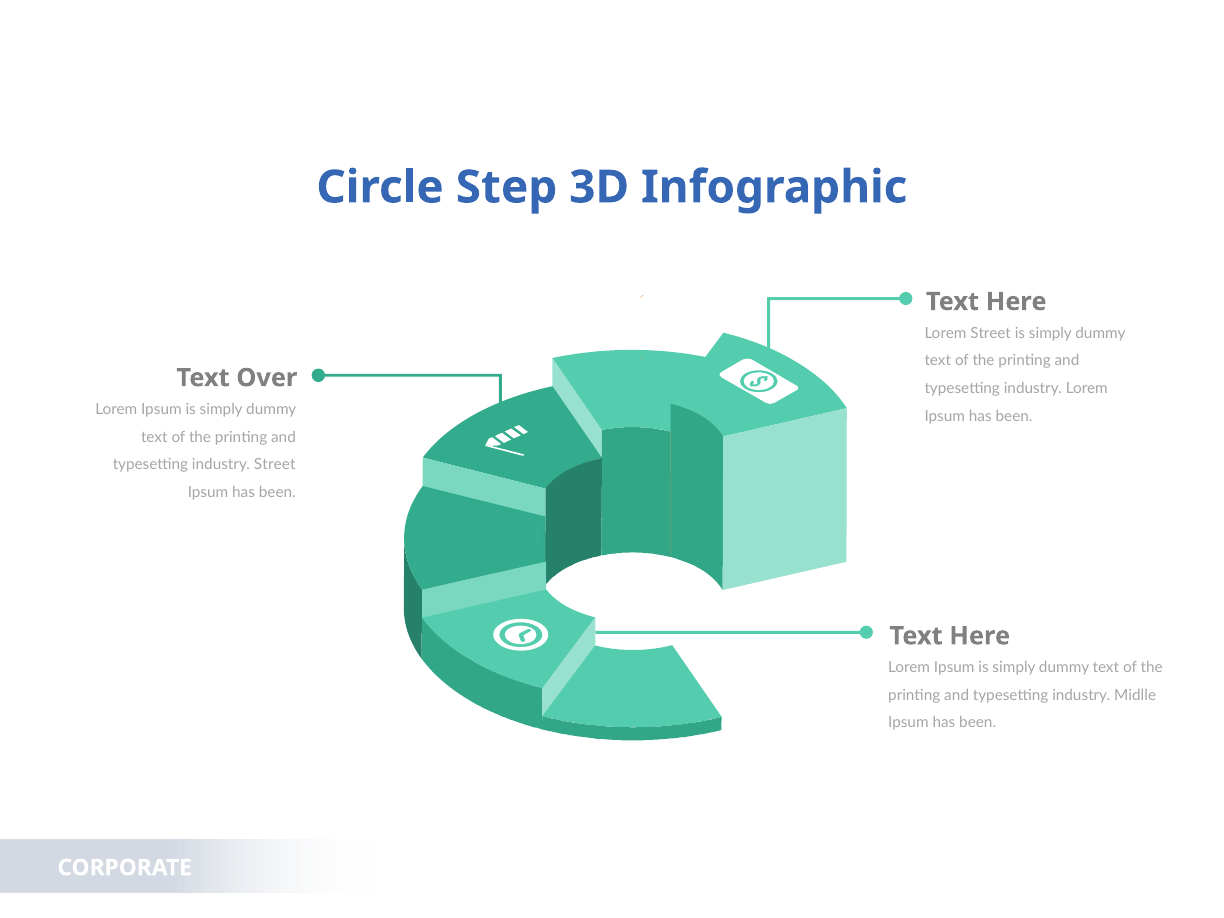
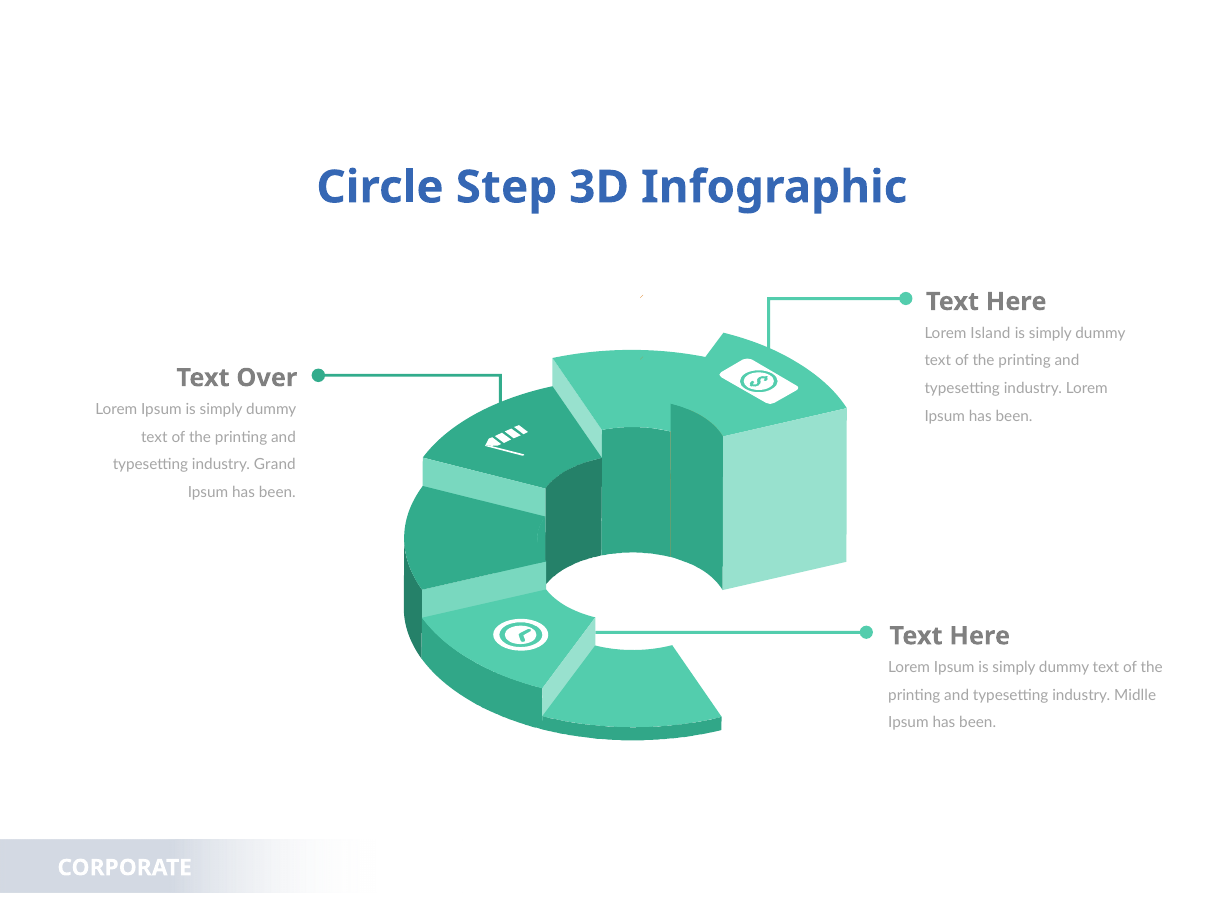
Lorem Street: Street -> Island
industry Street: Street -> Grand
